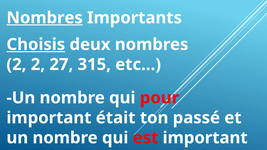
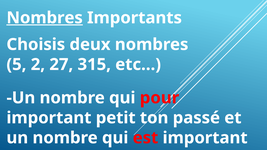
Choisis underline: present -> none
2 at (16, 65): 2 -> 5
était: était -> petit
